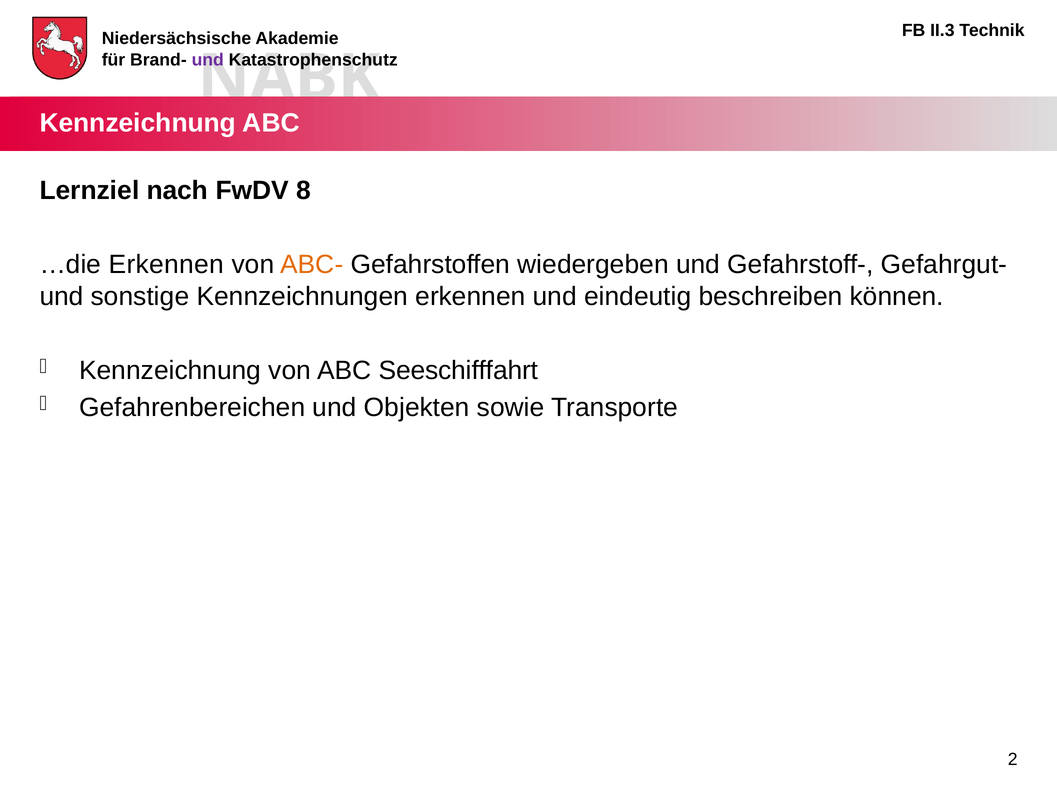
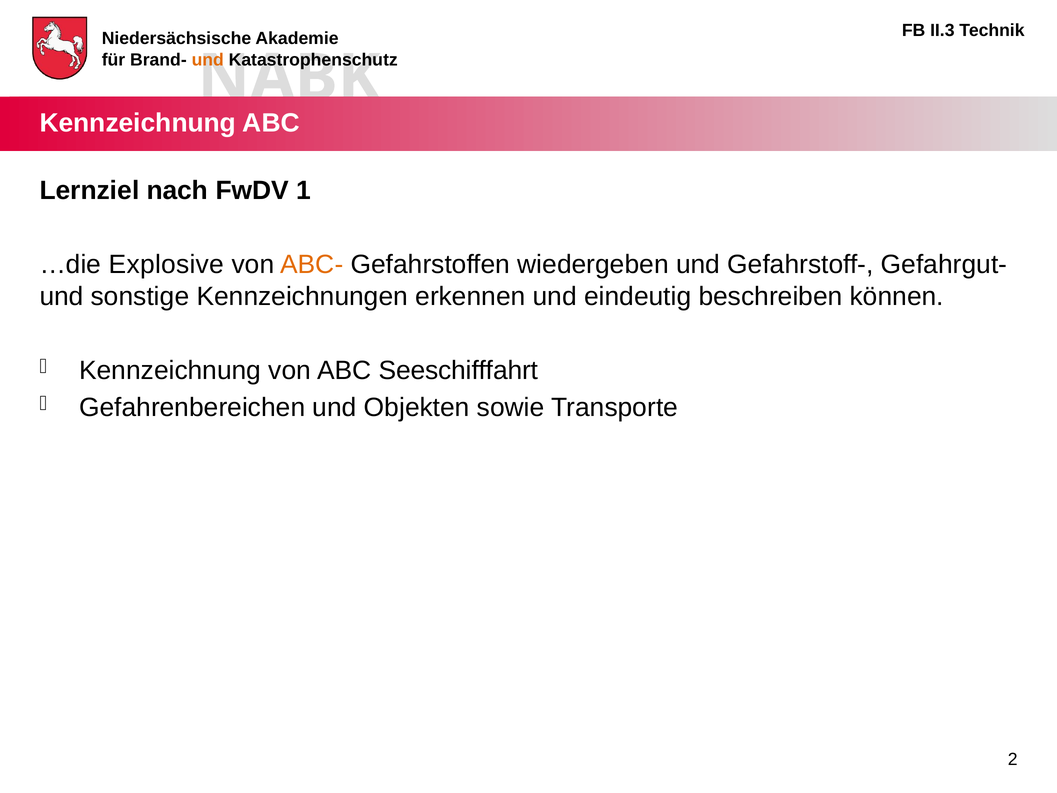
und at (208, 60) colour: purple -> orange
8: 8 -> 1
…die Erkennen: Erkennen -> Explosive
